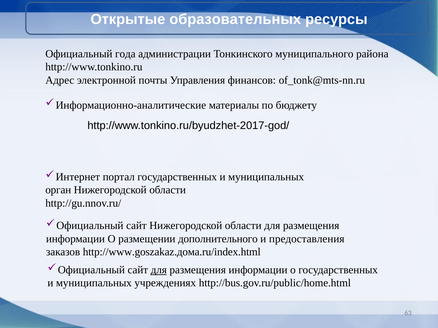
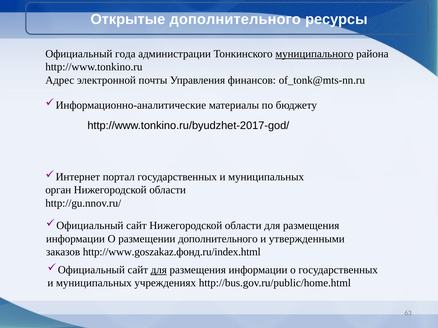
Открытые образовательных: образовательных -> дополнительного
муниципального underline: none -> present
предоставления: предоставления -> утвержденными
http://www.goszakaz.дома.ru/index.html: http://www.goszakaz.дома.ru/index.html -> http://www.goszakaz.фонд.ru/index.html
